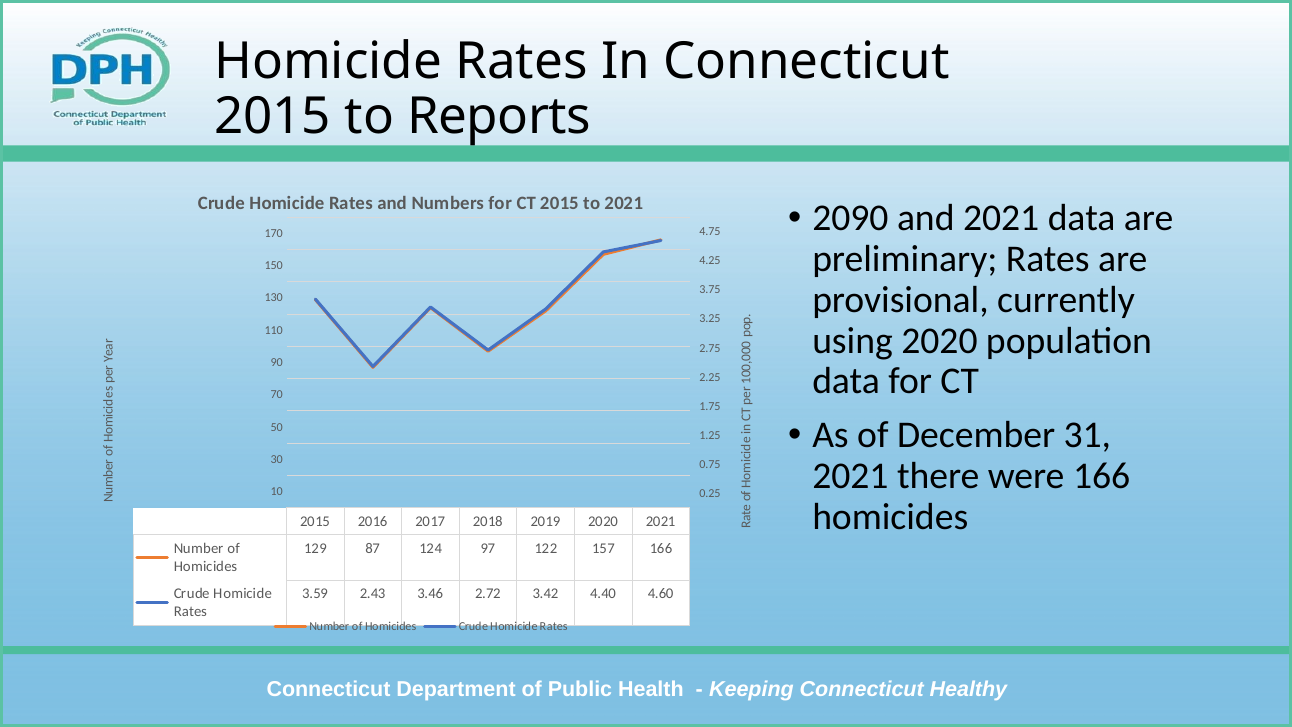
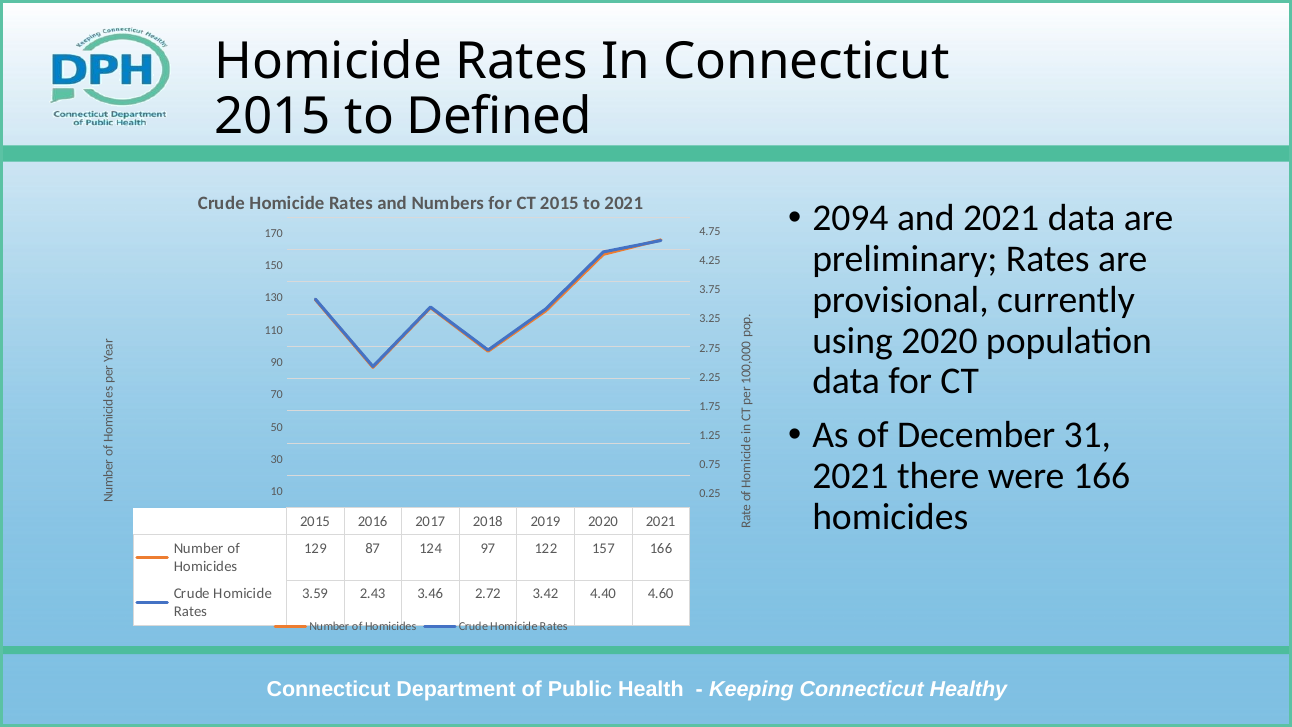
Reports: Reports -> Defined
2090: 2090 -> 2094
